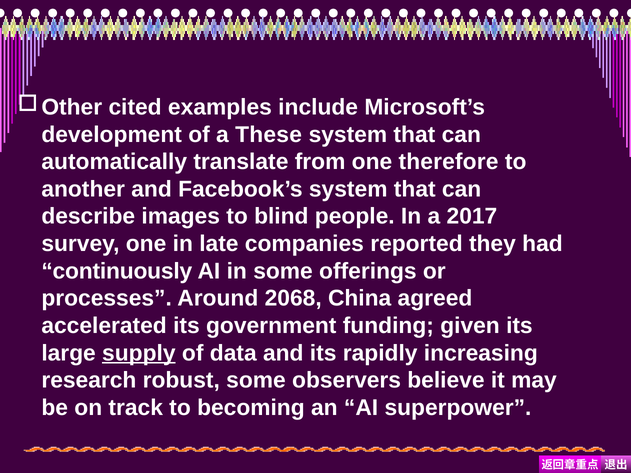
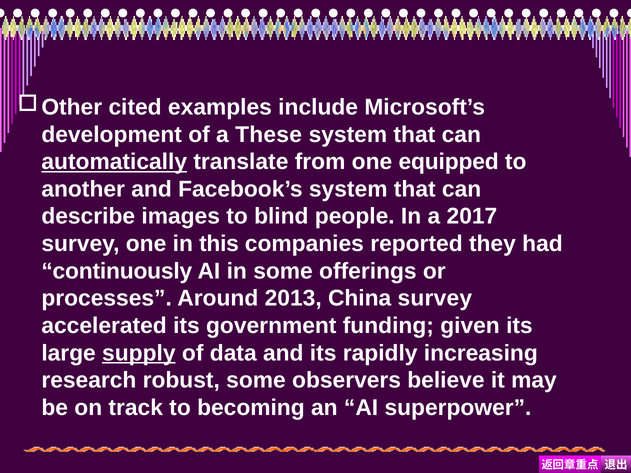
automatically underline: none -> present
therefore: therefore -> equipped
late: late -> this
2068: 2068 -> 2013
China agreed: agreed -> survey
